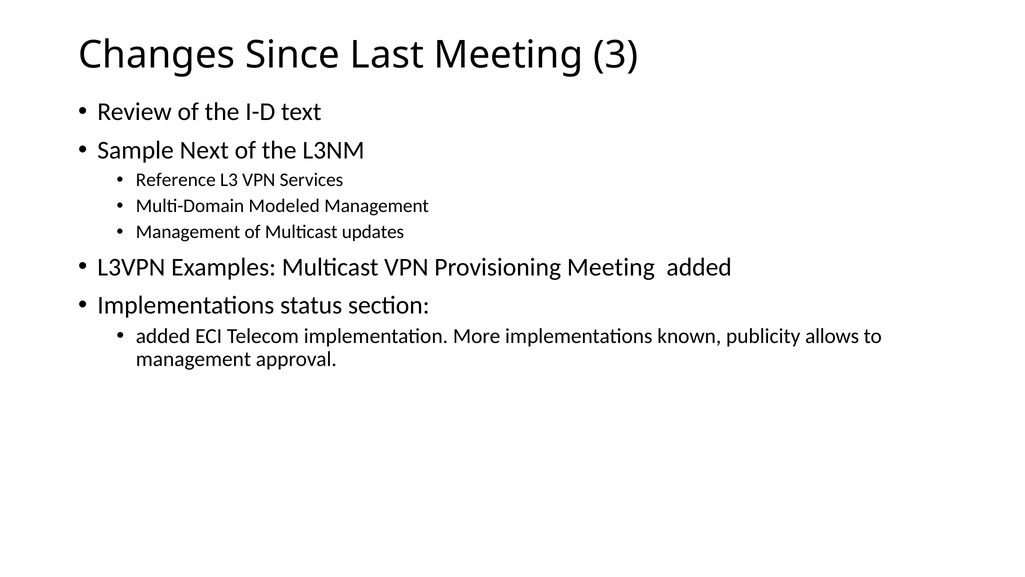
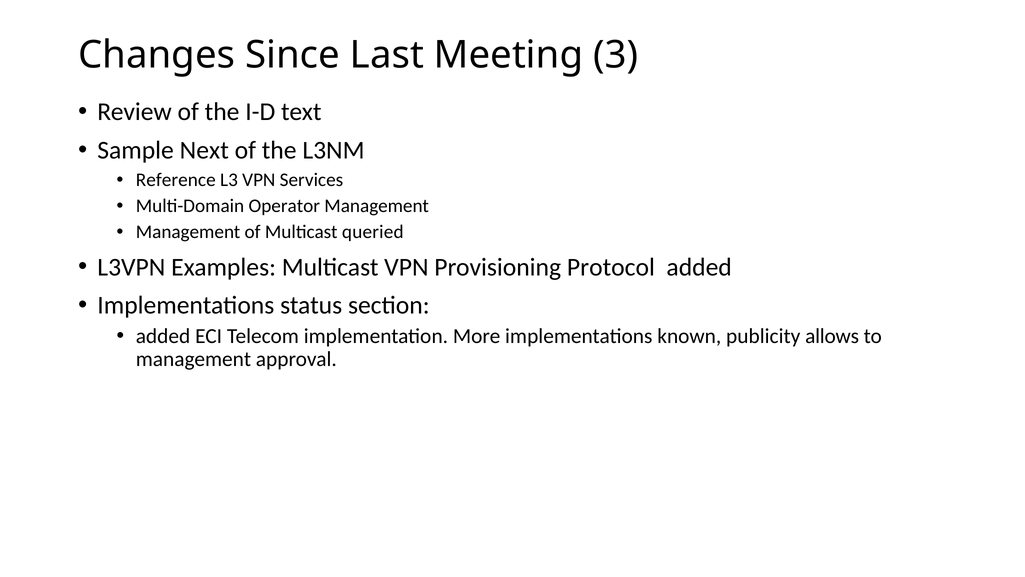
Modeled: Modeled -> Operator
updates: updates -> queried
Provisioning Meeting: Meeting -> Protocol
